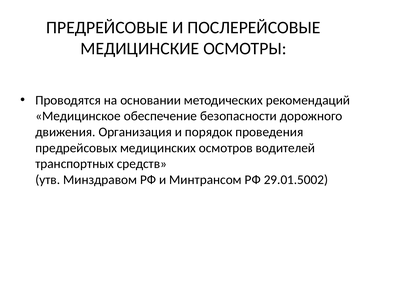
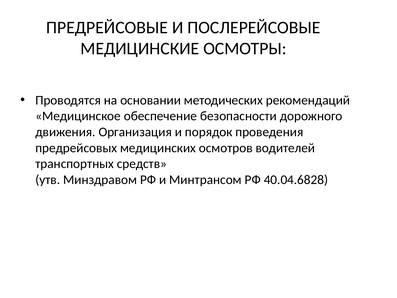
29.01.5002: 29.01.5002 -> 40.04.6828
